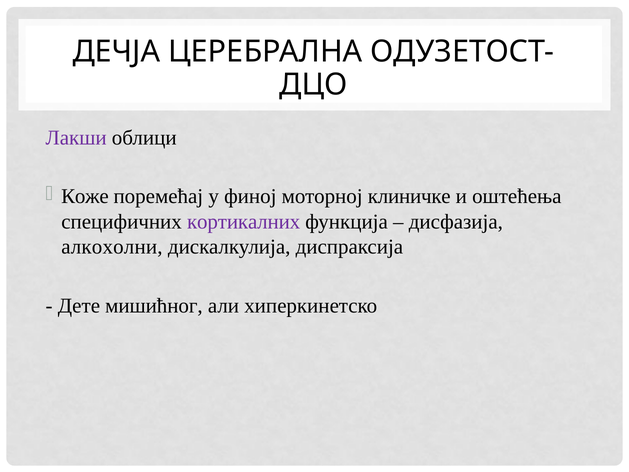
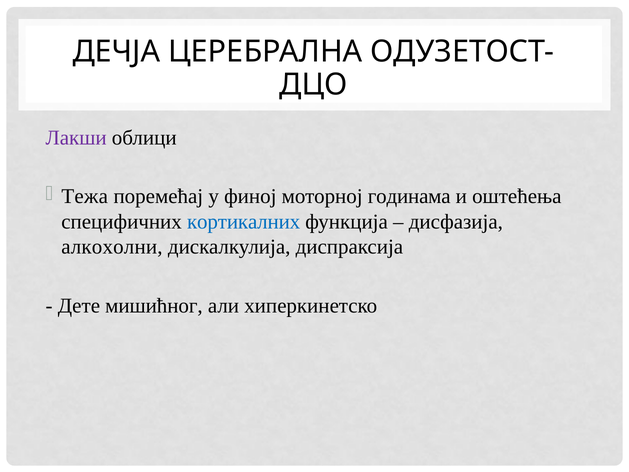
Коже: Коже -> Тежа
клиничке: клиничке -> годинама
кортикалних colour: purple -> blue
